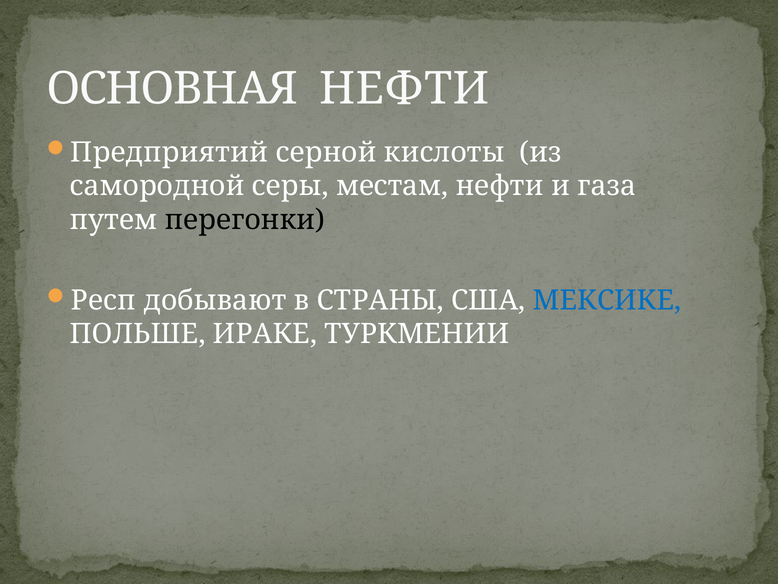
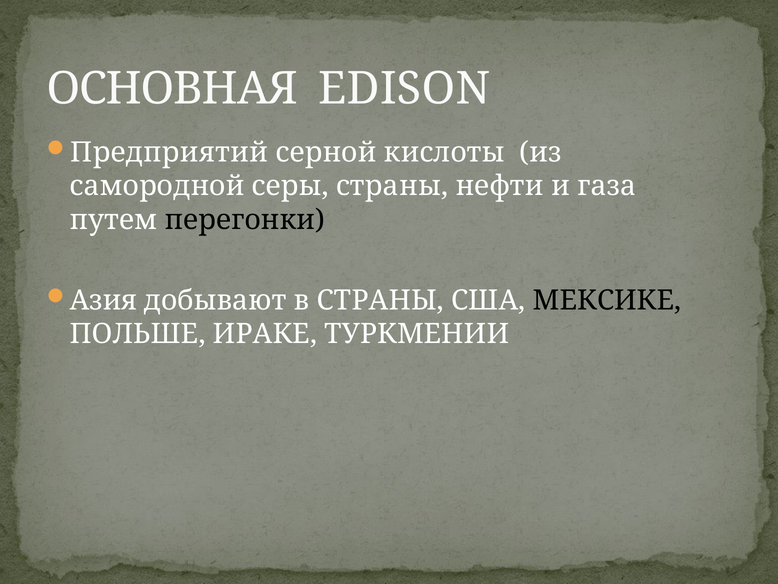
ОСНОВНАЯ НЕФТИ: НЕФТИ -> EDISON
серы местам: местам -> страны
Респ: Респ -> Азия
МЕКСИКЕ colour: blue -> black
